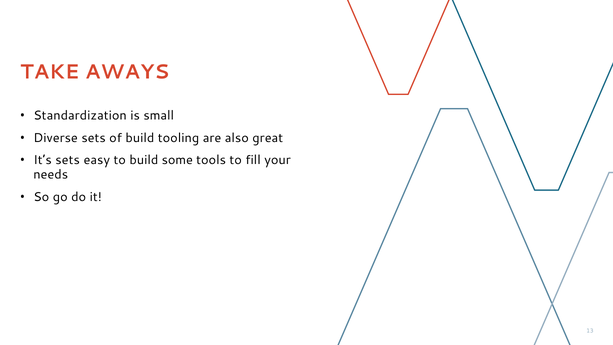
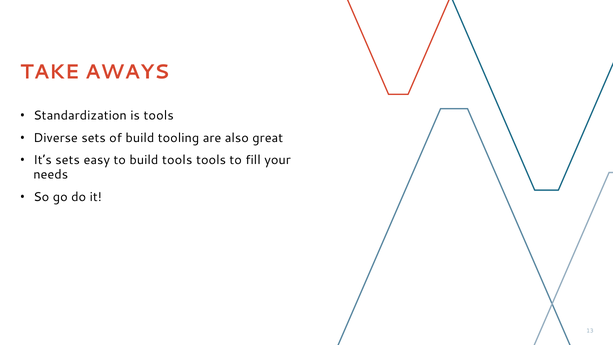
is small: small -> tools
build some: some -> tools
